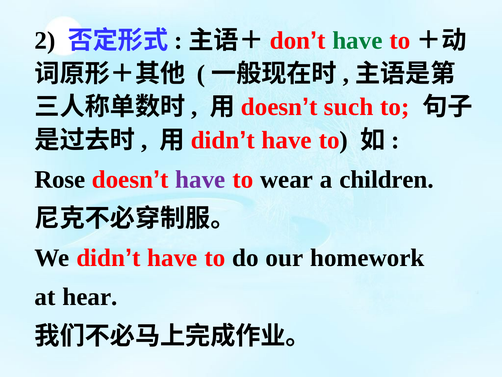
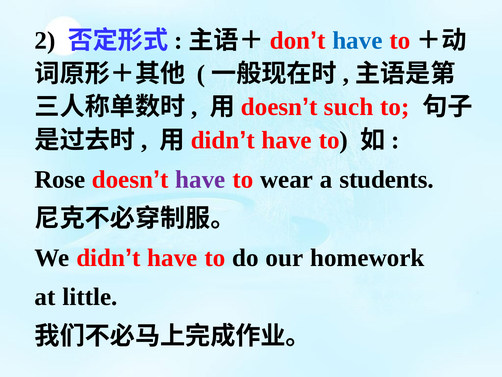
have at (357, 41) colour: green -> blue
children: children -> students
hear: hear -> little
